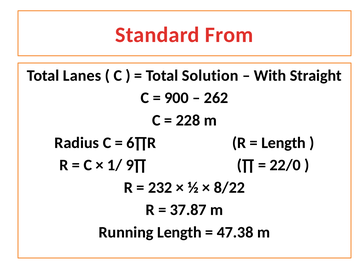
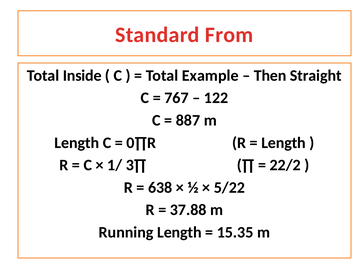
Lanes: Lanes -> Inside
Solution: Solution -> Example
With: With -> Then
900: 900 -> 767
262: 262 -> 122
228: 228 -> 887
Radius at (77, 143): Radius -> Length
6∏R: 6∏R -> 0∏R
9∏: 9∏ -> 3∏
22/0: 22/0 -> 22/2
232: 232 -> 638
8/22: 8/22 -> 5/22
37.87: 37.87 -> 37.88
47.38: 47.38 -> 15.35
